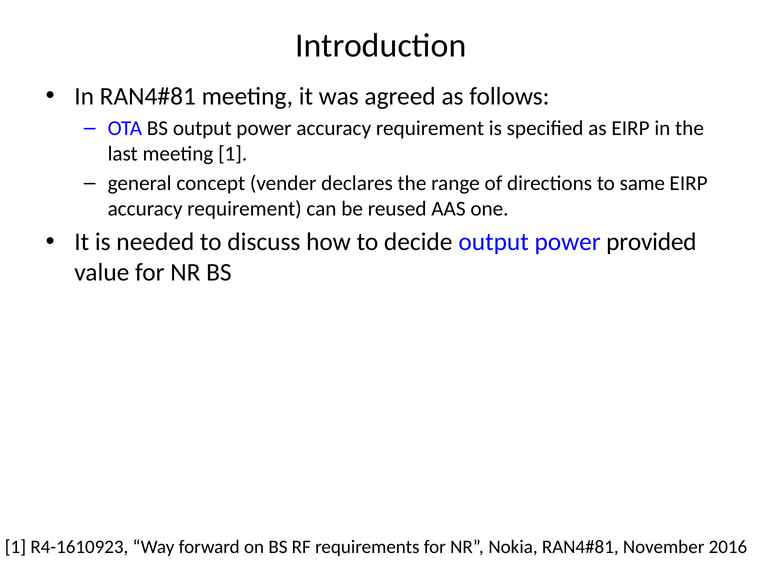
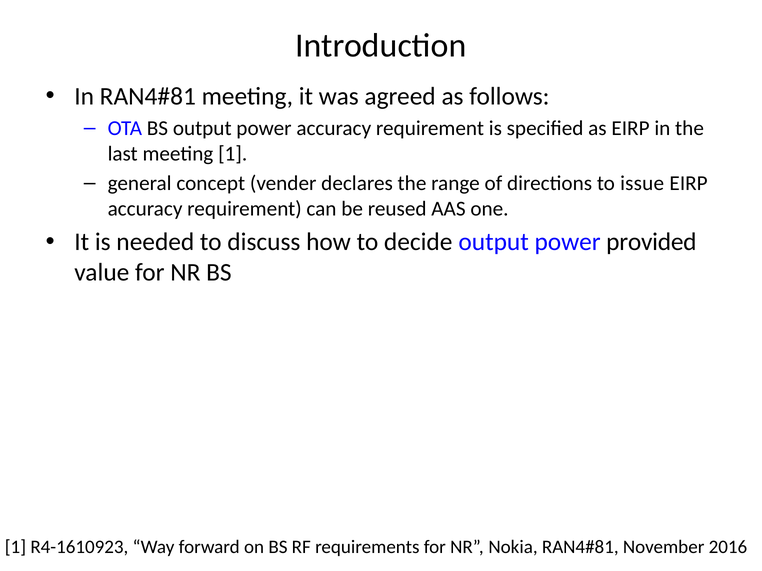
same: same -> issue
